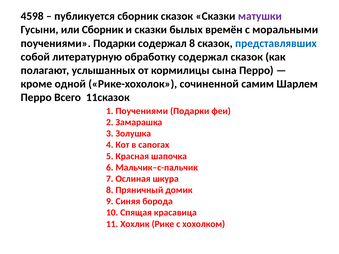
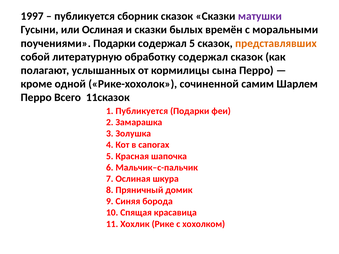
4598: 4598 -> 1997
или Сборник: Сборник -> Ослиная
содержал 8: 8 -> 5
представлявших colour: blue -> orange
1 Поучениями: Поучениями -> Публикуется
